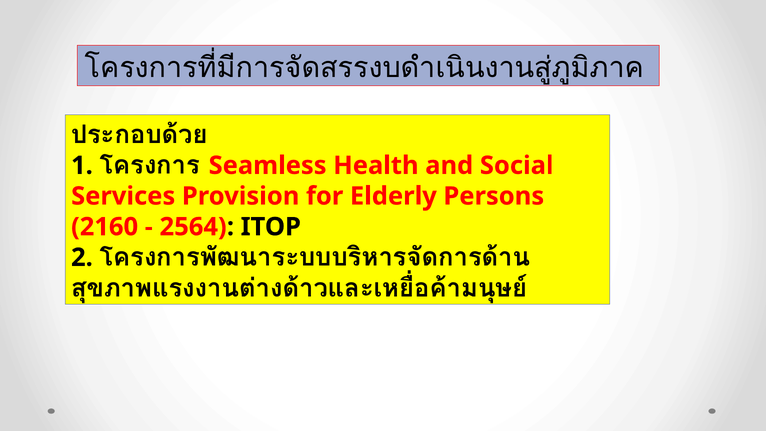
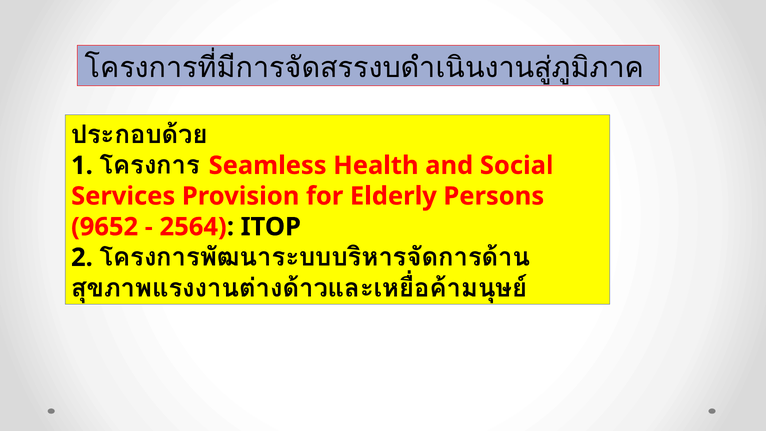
2160: 2160 -> 9652
